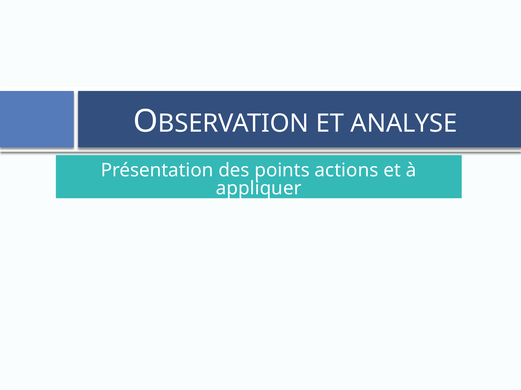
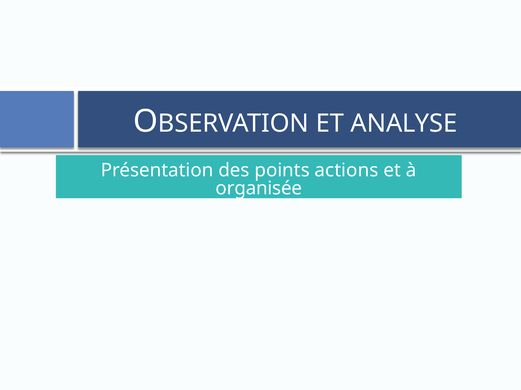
appliquer: appliquer -> organisée
